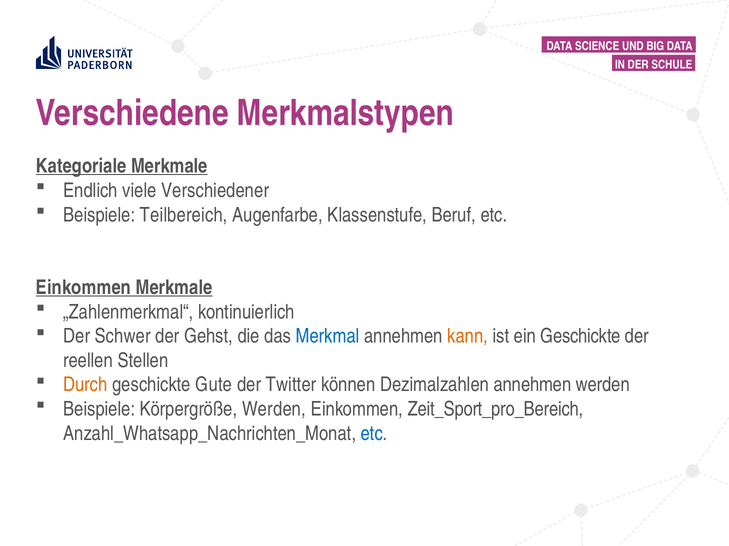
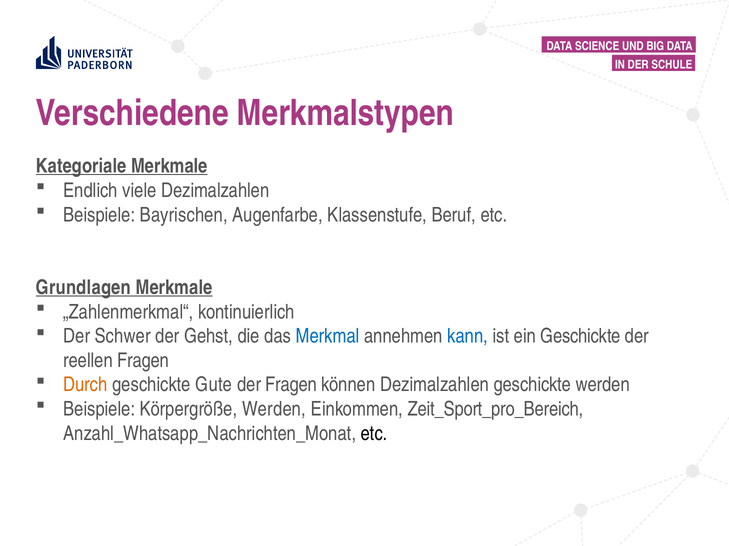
viele Verschiedener: Verschiedener -> Dezimalzahlen
Teilbereich: Teilbereich -> Bayrischen
Einkommen at (83, 288): Einkommen -> Grundlagen
kann colour: orange -> blue
reellen Stellen: Stellen -> Fragen
der Twitter: Twitter -> Fragen
Dezimalzahlen annehmen: annehmen -> geschickte
etc at (374, 434) colour: blue -> black
